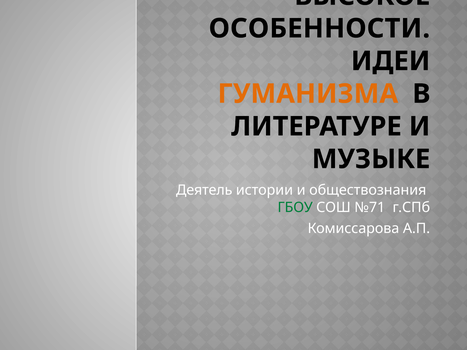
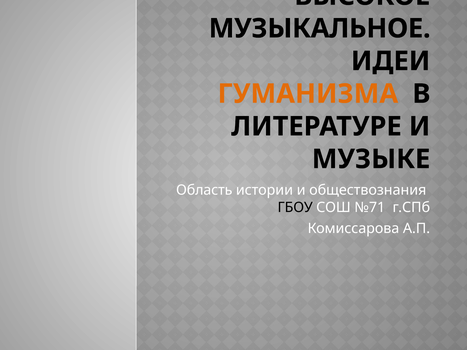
ОСОБЕННОСТИ: ОСОБЕННОСТИ -> МУЗЫКАЛЬНОЕ
Деятель: Деятель -> Область
ГБОУ colour: green -> black
